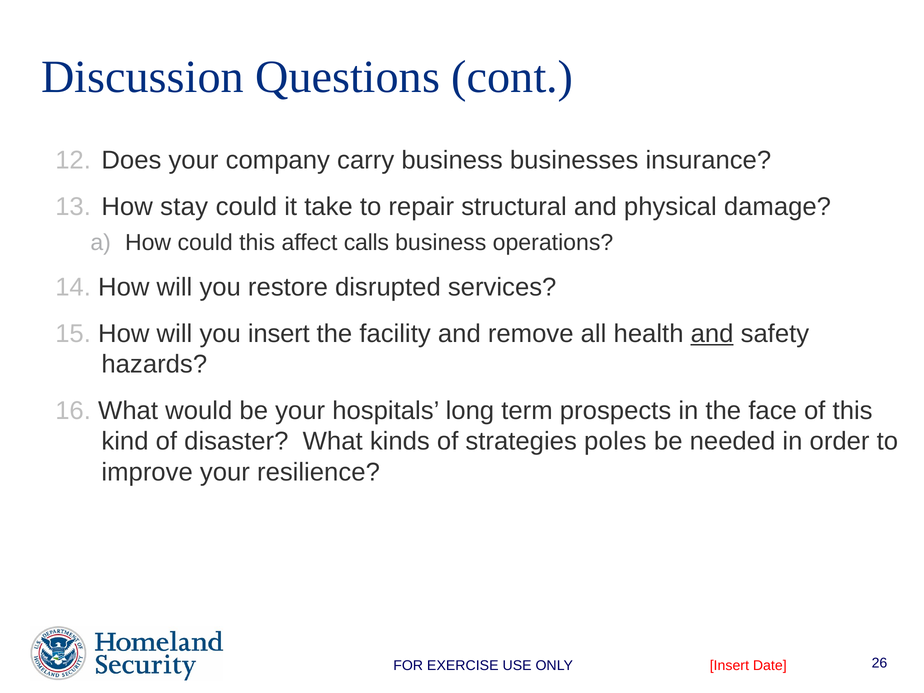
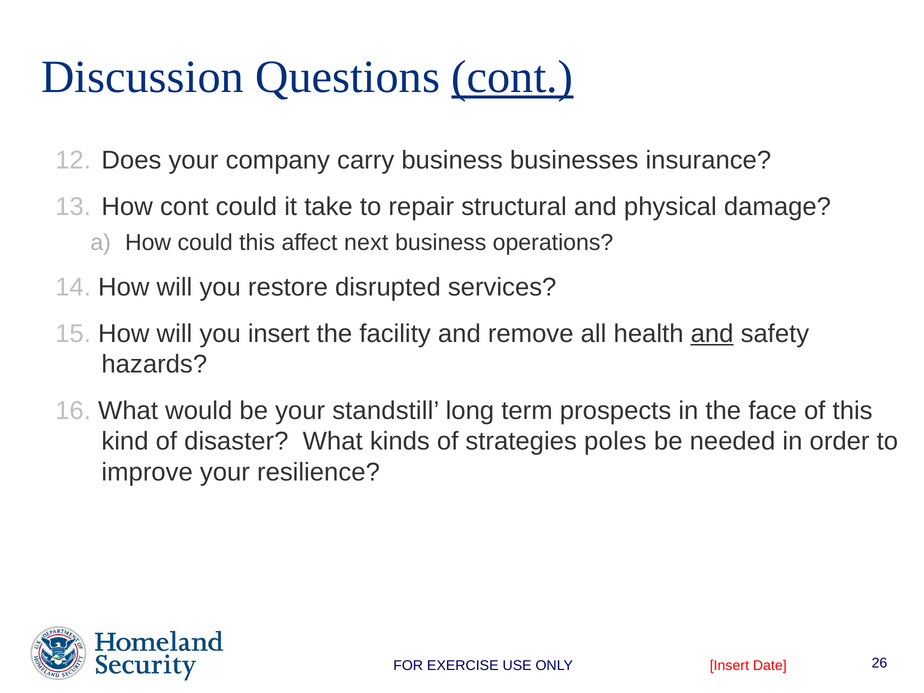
cont at (512, 77) underline: none -> present
How stay: stay -> cont
calls: calls -> next
hospitals: hospitals -> standstill
